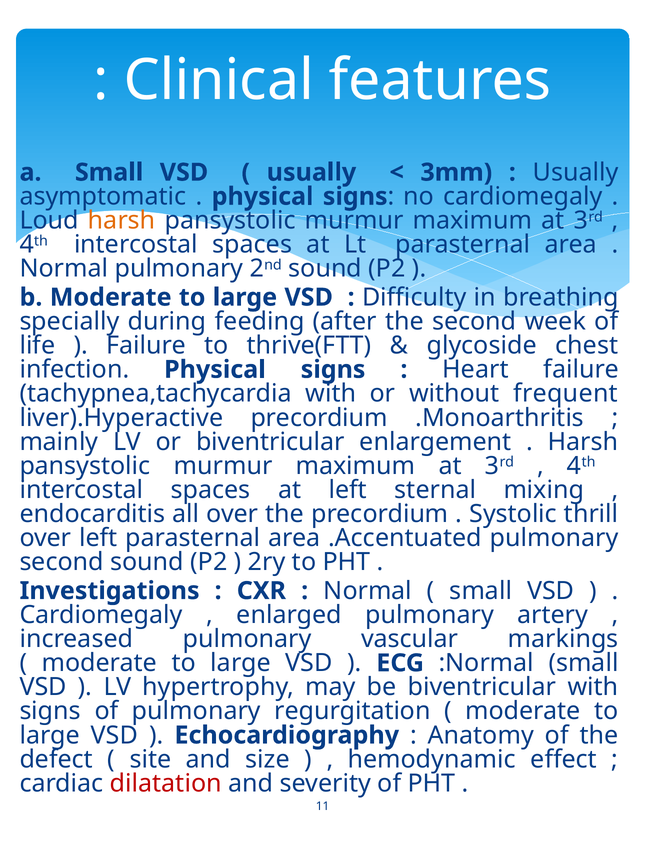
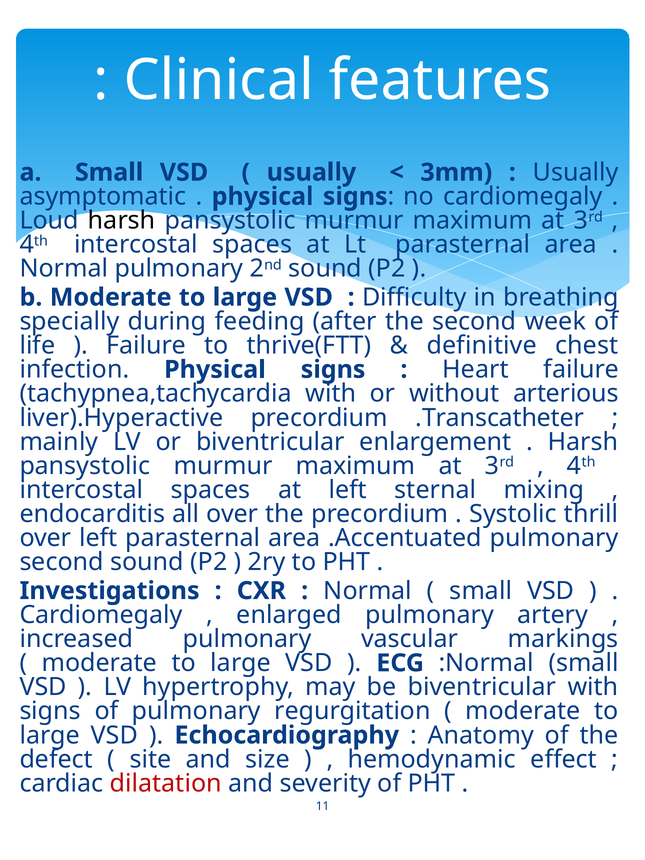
harsh at (122, 221) colour: orange -> black
glycoside: glycoside -> definitive
frequent: frequent -> arterious
.Monoarthritis: .Monoarthritis -> .Transcatheter
